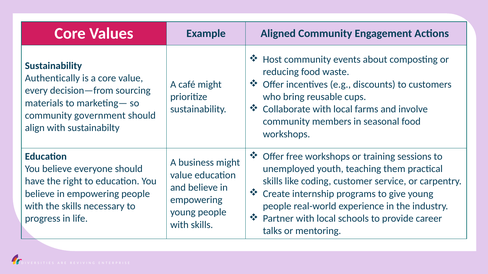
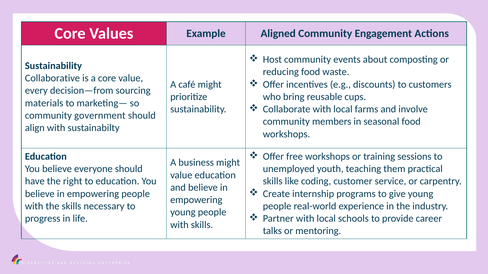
Authentically: Authentically -> Collaborative
